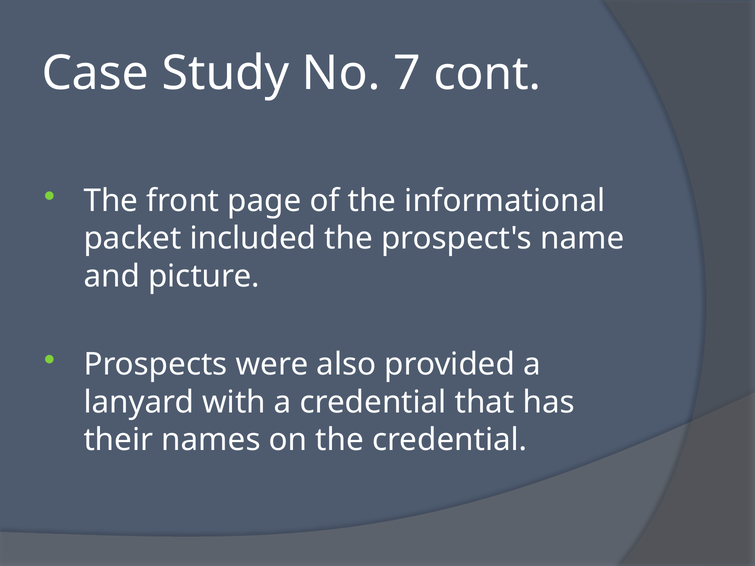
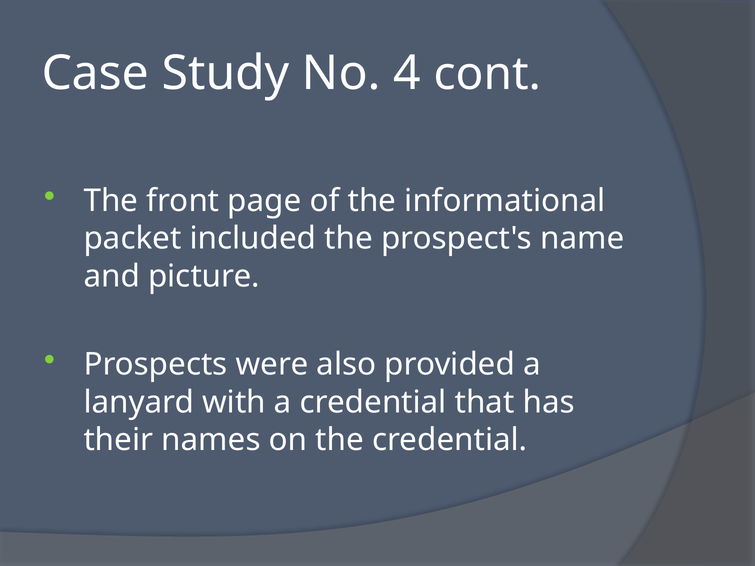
7: 7 -> 4
